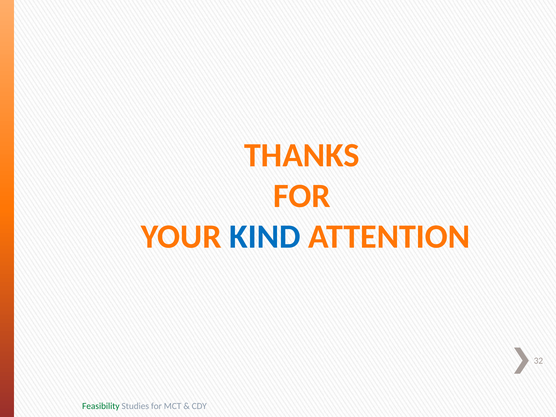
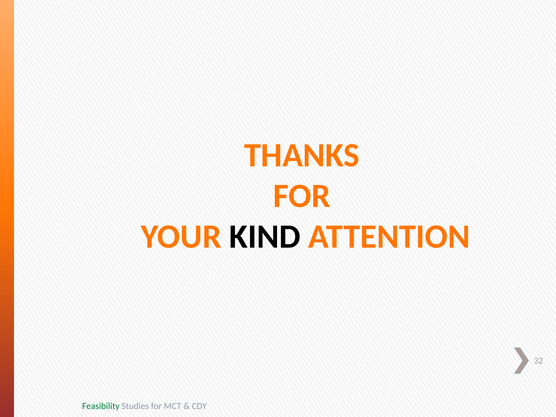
KIND colour: blue -> black
